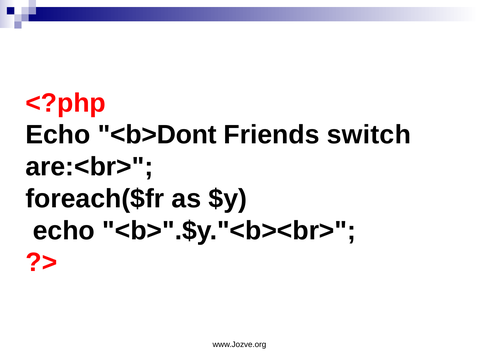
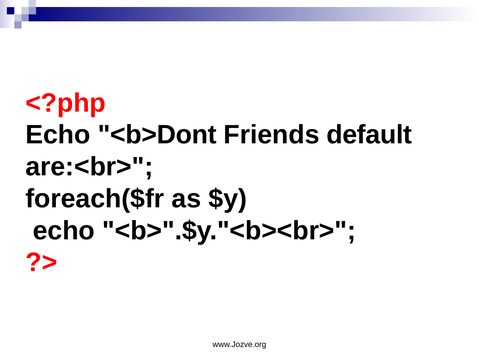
switch: switch -> default
